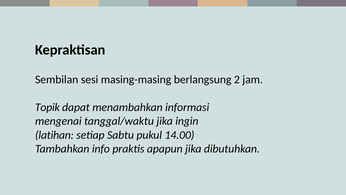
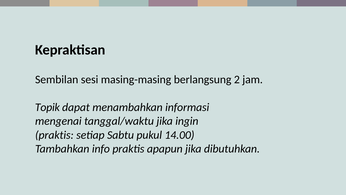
latihan at (54, 135): latihan -> praktis
